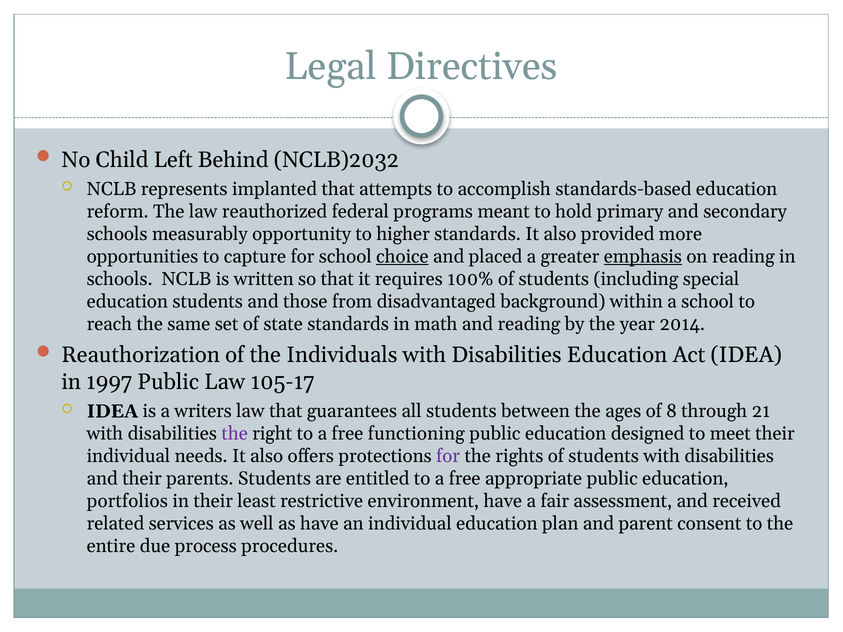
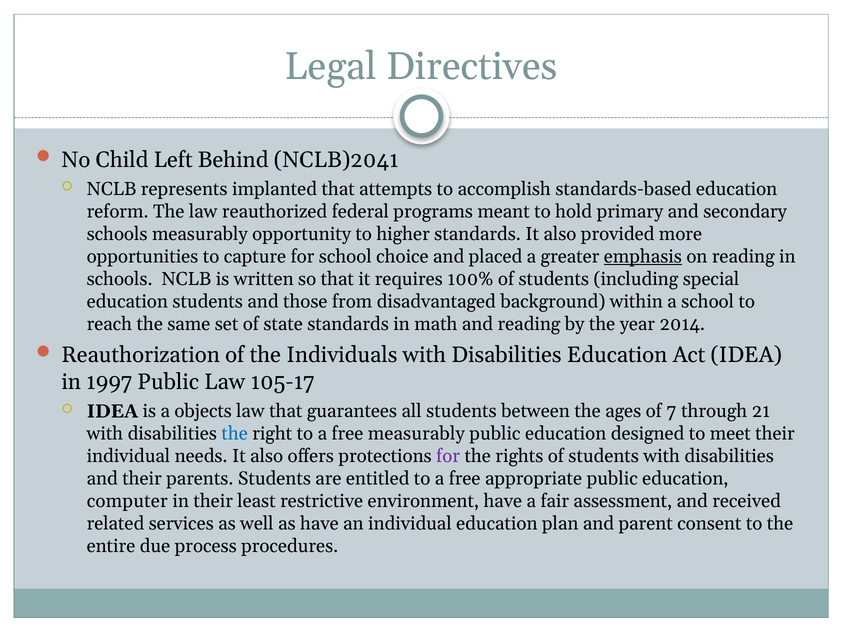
NCLB)2032: NCLB)2032 -> NCLB)2041
choice underline: present -> none
writers: writers -> objects
8: 8 -> 7
the at (235, 434) colour: purple -> blue
free functioning: functioning -> measurably
portfolios: portfolios -> computer
